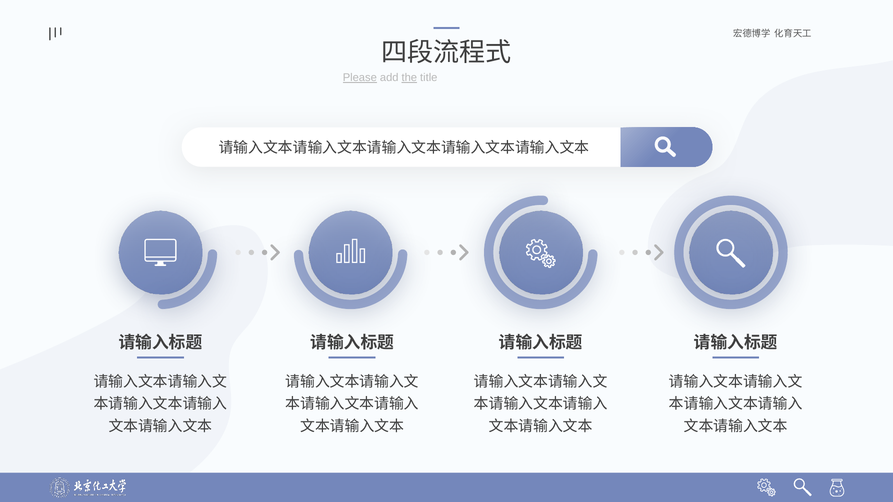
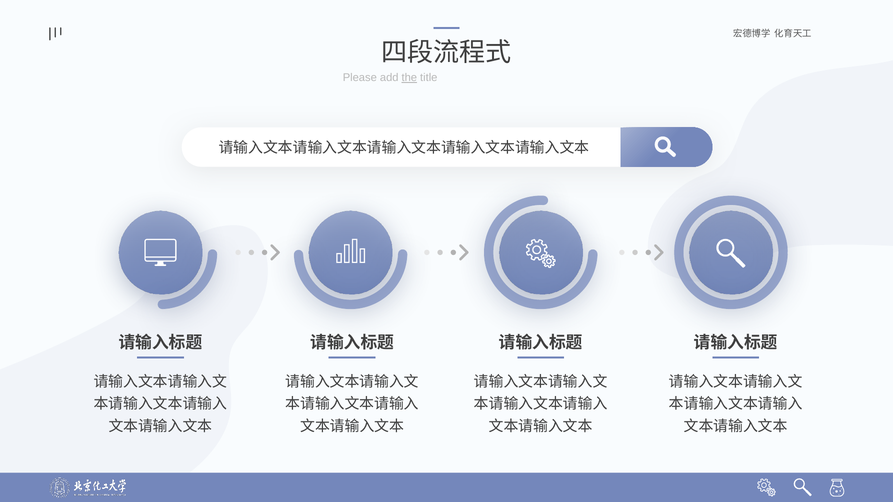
Please underline: present -> none
